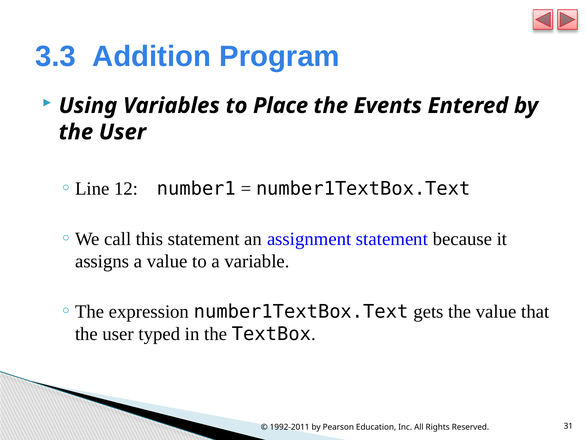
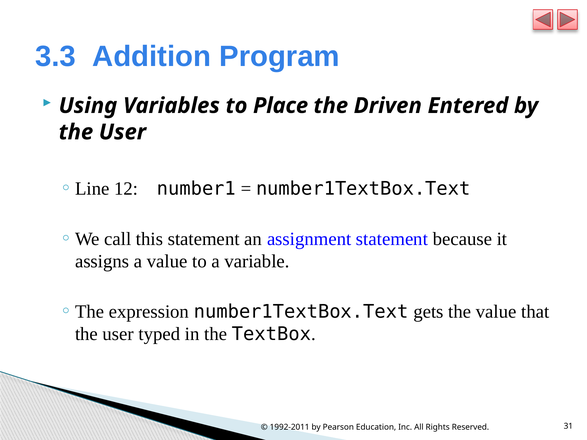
Events: Events -> Driven
